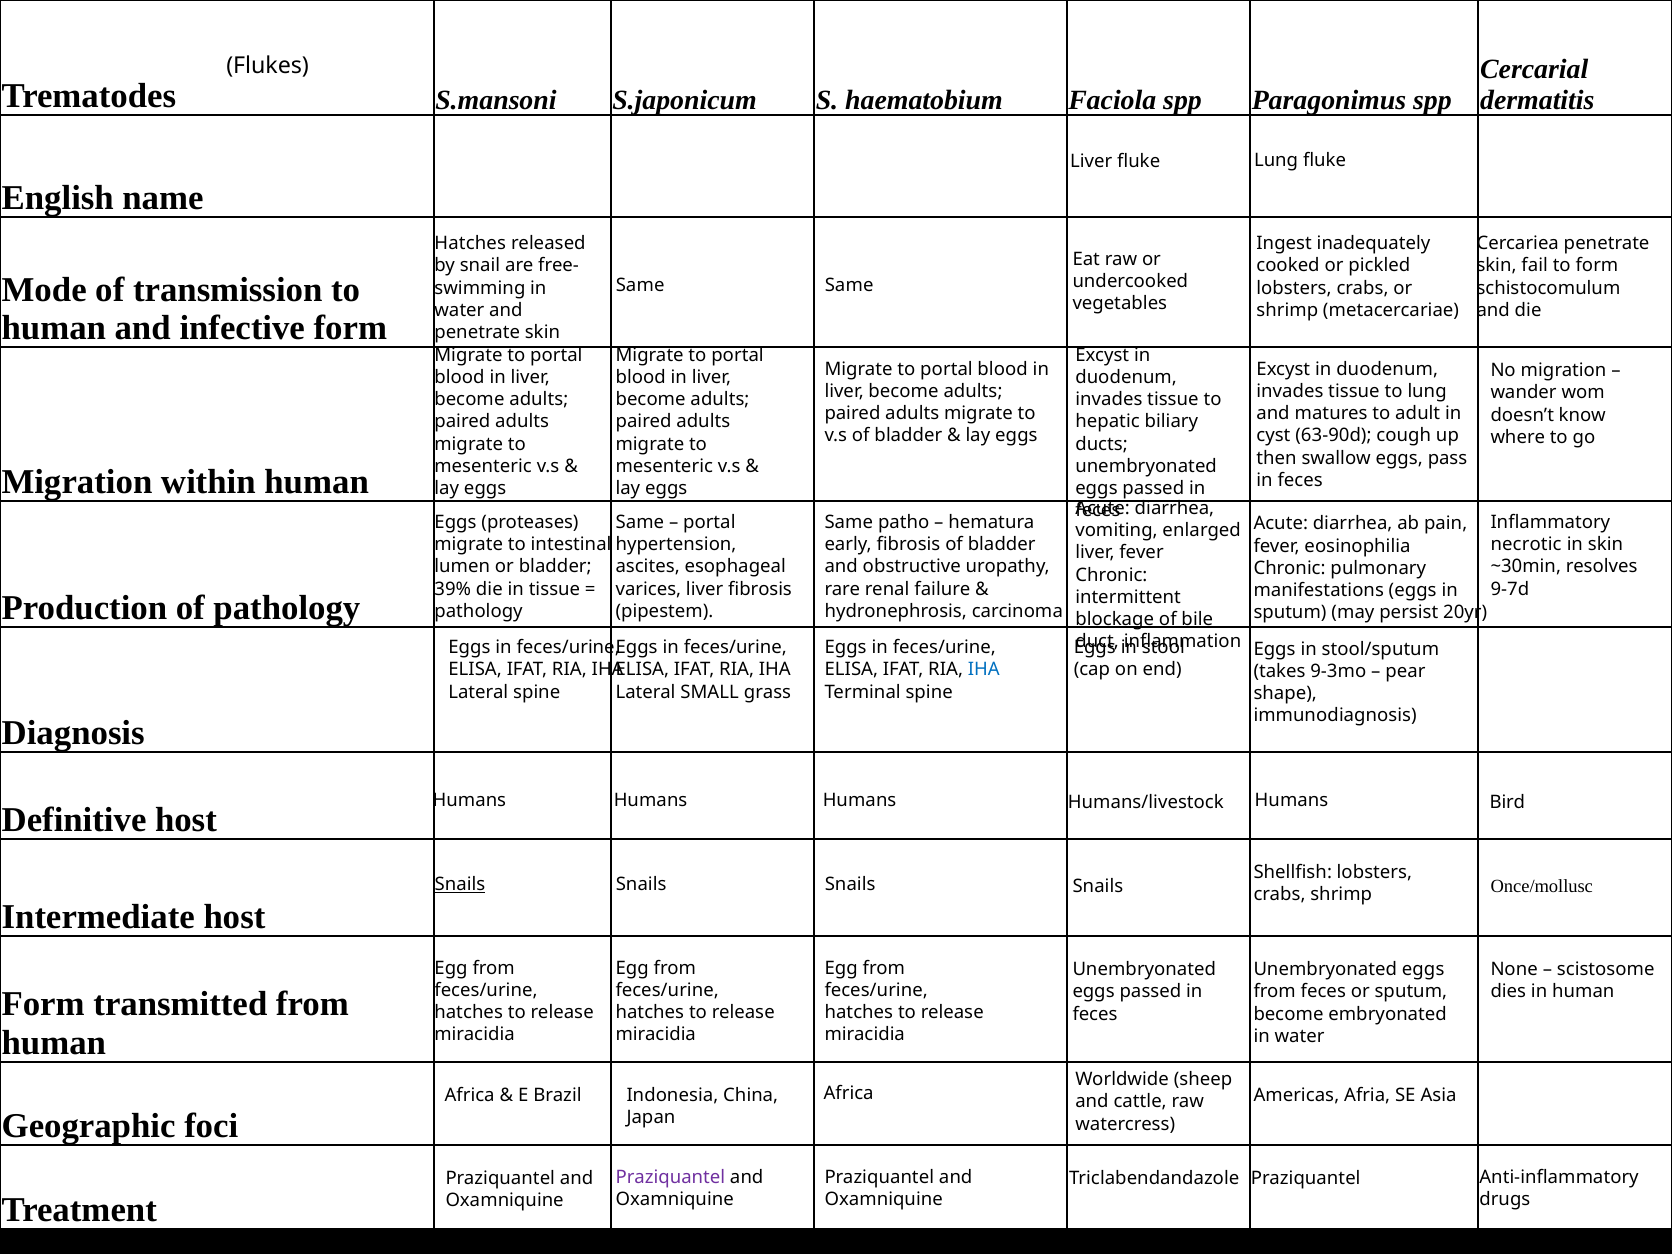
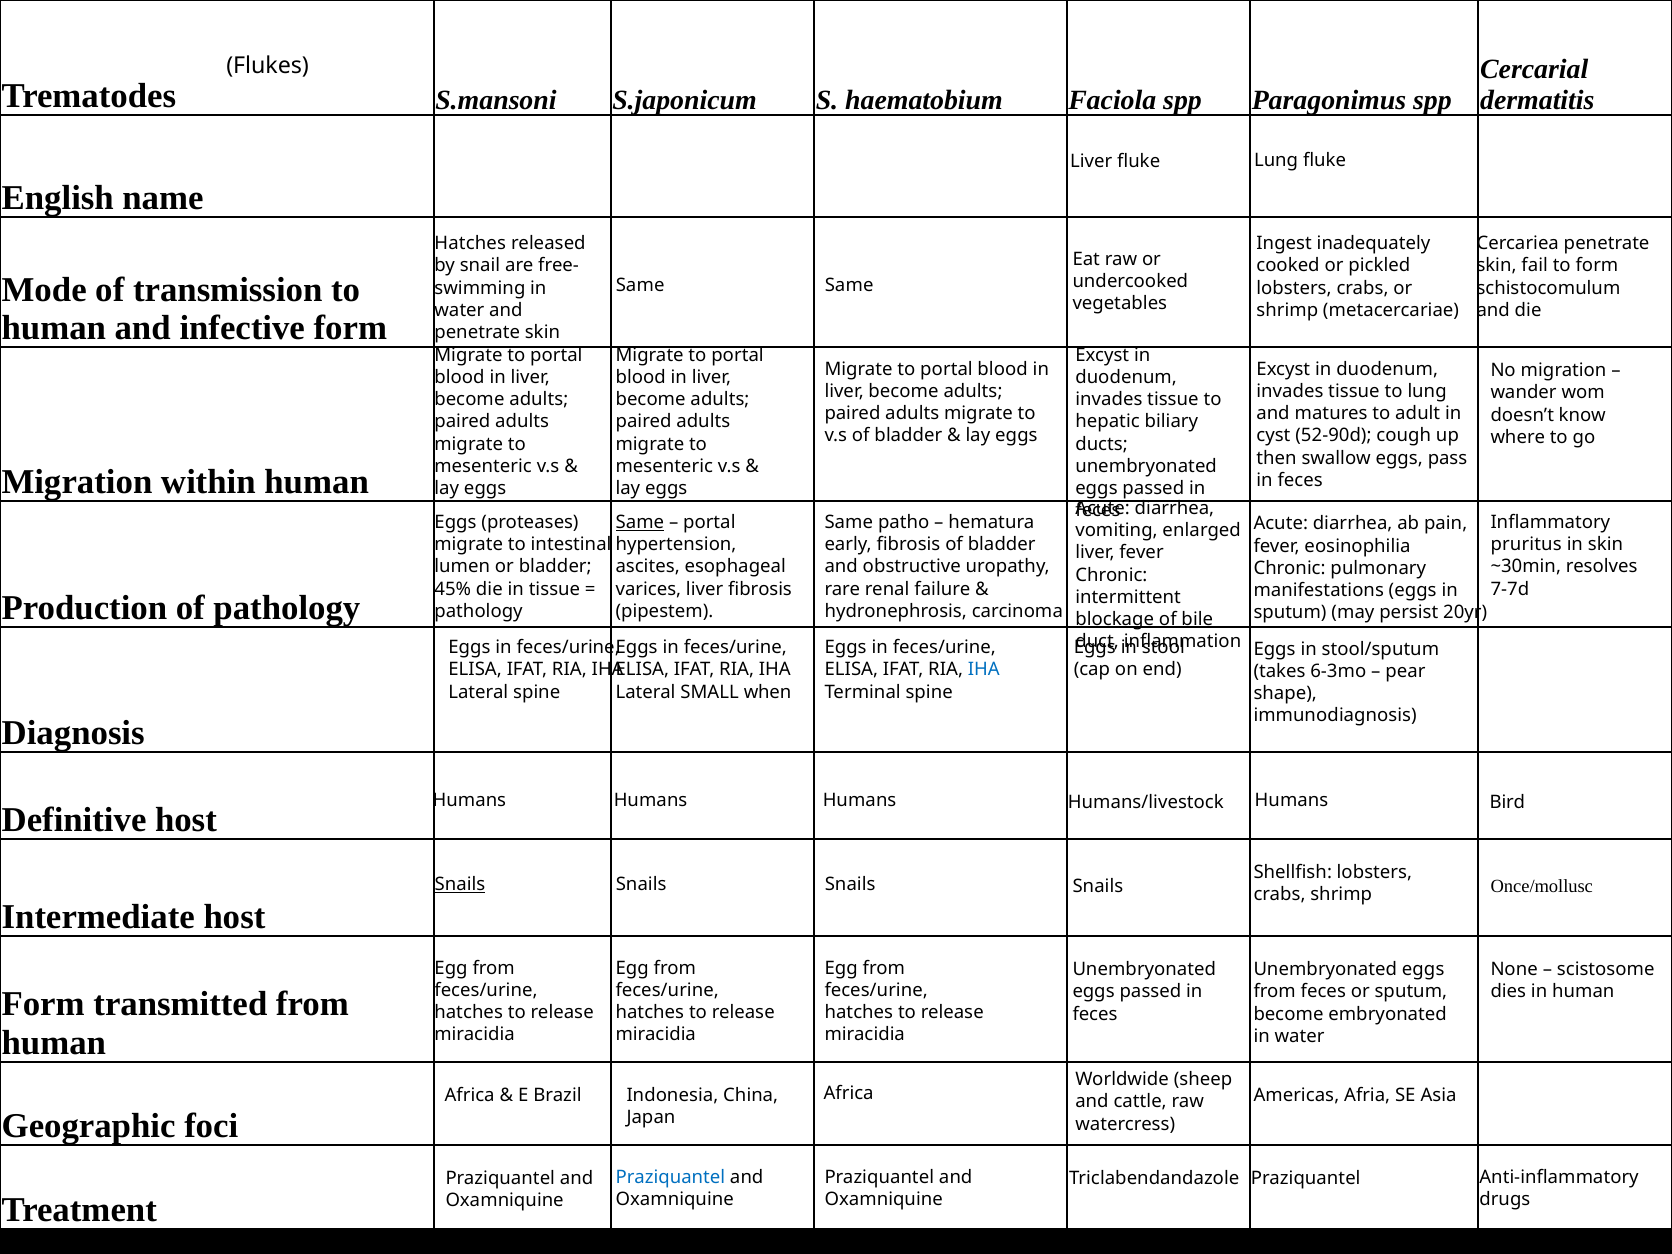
63-90d: 63-90d -> 52-90d
Same at (640, 522) underline: none -> present
necrotic: necrotic -> pruritus
39%: 39% -> 45%
9-7d: 9-7d -> 7-7d
9-3mo: 9-3mo -> 6-3mo
grass: grass -> when
Praziquantel at (670, 1177) colour: purple -> blue
